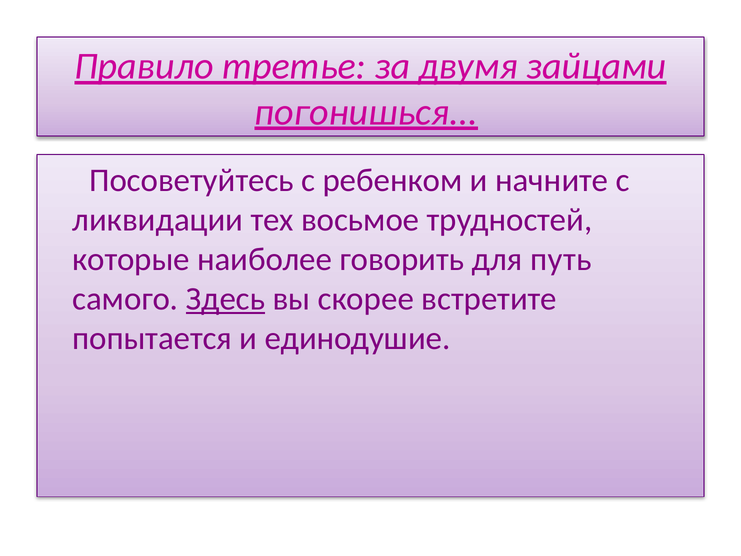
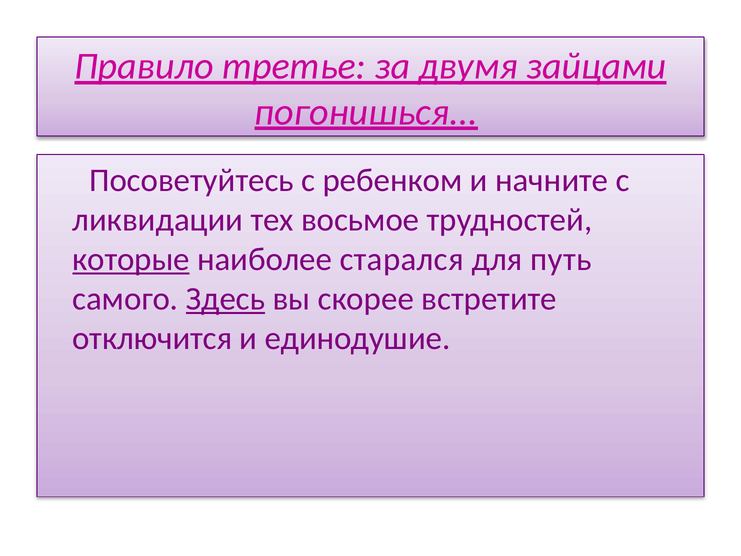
которые underline: none -> present
говорить: говорить -> старался
попытается: попытается -> отключится
